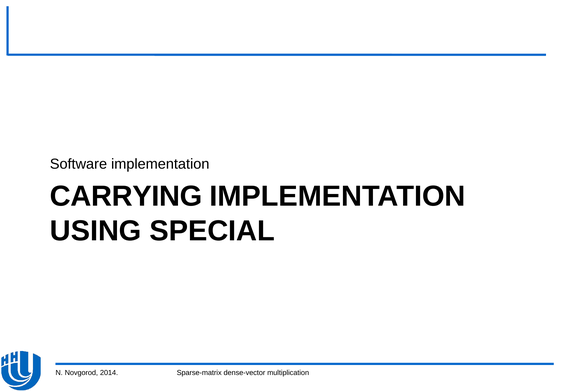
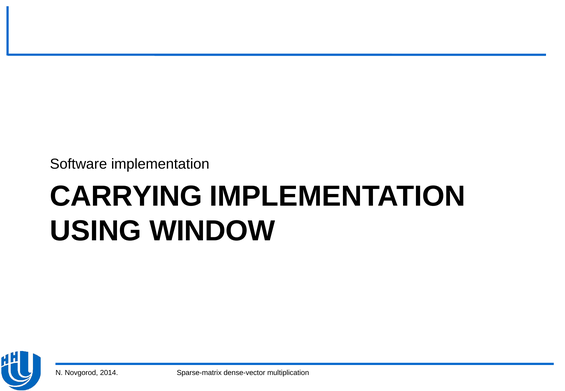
SPECIAL: SPECIAL -> WINDOW
